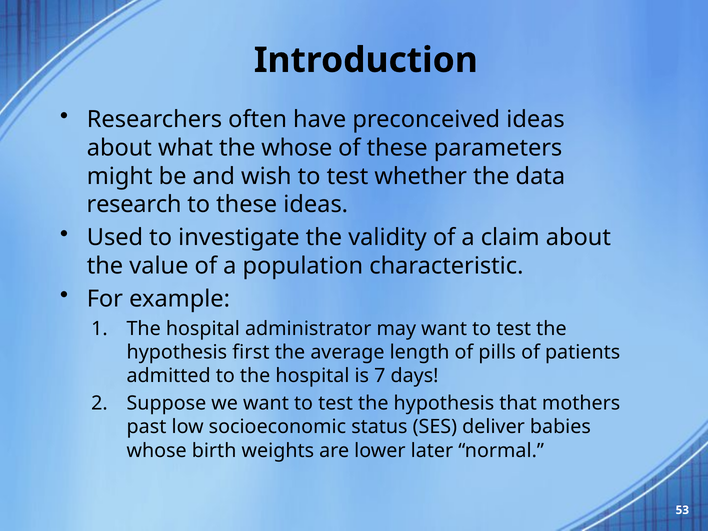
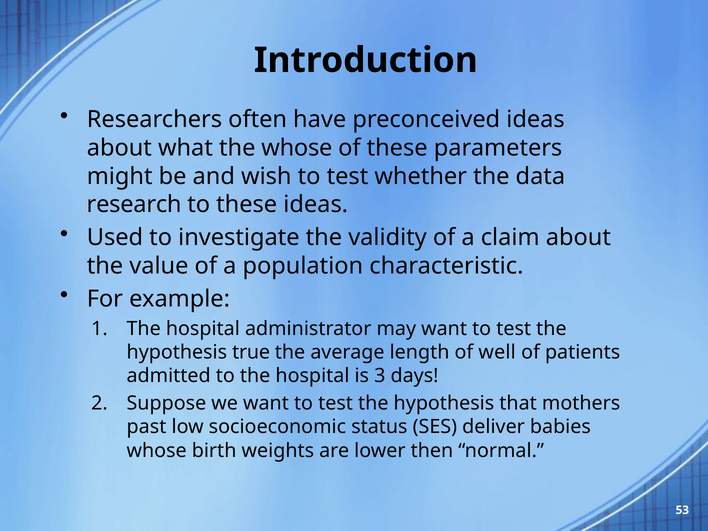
first: first -> true
pills: pills -> well
7: 7 -> 3
later: later -> then
